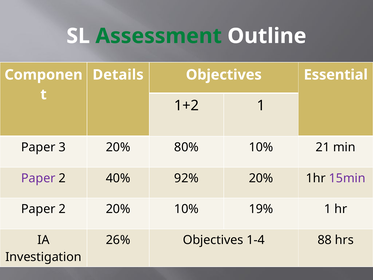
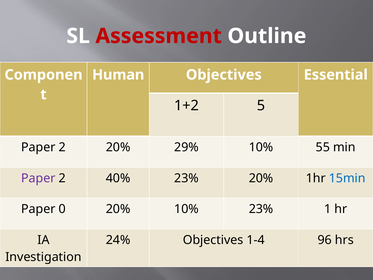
Assessment colour: green -> red
Details: Details -> Human
1+2 1: 1 -> 5
3 at (62, 147): 3 -> 2
80%: 80% -> 29%
21: 21 -> 55
40% 92%: 92% -> 23%
15min colour: purple -> blue
2 at (62, 209): 2 -> 0
10% 19%: 19% -> 23%
26%: 26% -> 24%
88: 88 -> 96
